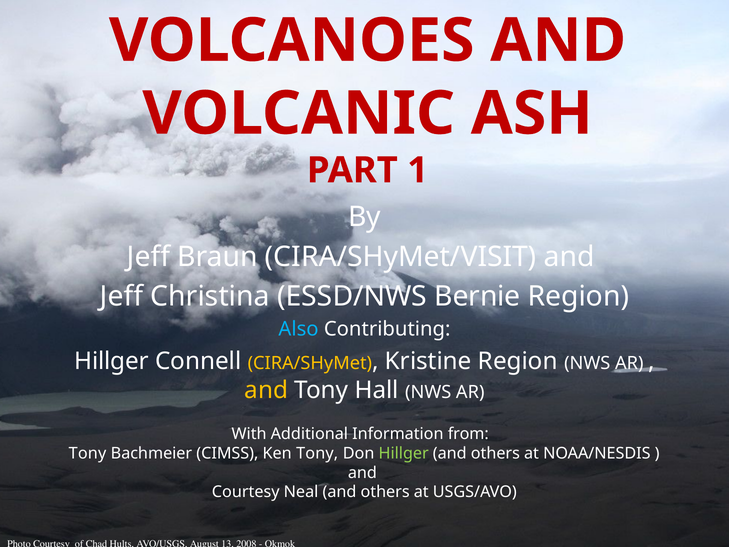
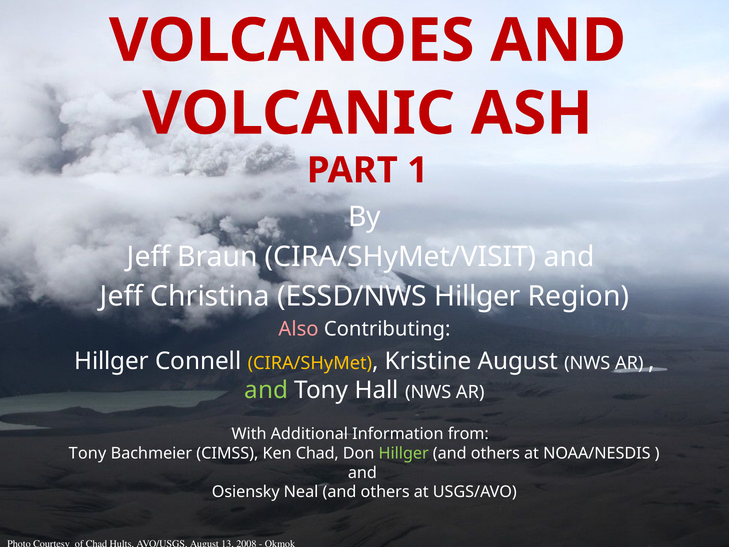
ESSD/NWS Bernie: Bernie -> Hillger
Also colour: light blue -> pink
Kristine Region: Region -> August
and at (266, 390) colour: yellow -> light green
Ken Tony: Tony -> Chad
Courtesy at (246, 492): Courtesy -> Osiensky
